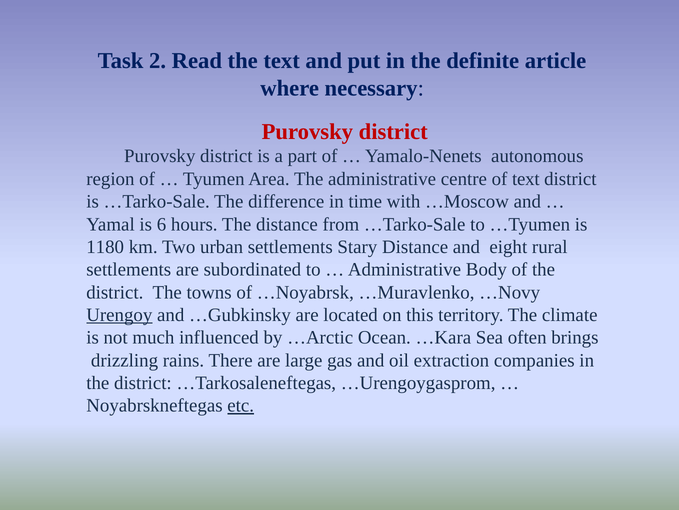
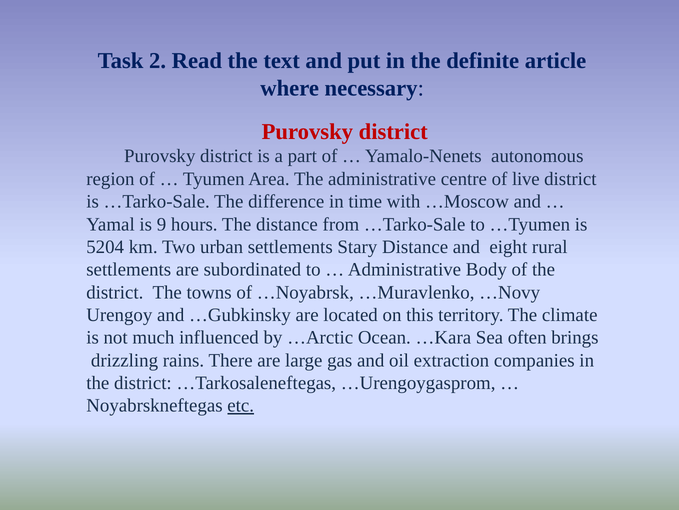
of text: text -> live
6: 6 -> 9
1180: 1180 -> 5204
Urengoy underline: present -> none
